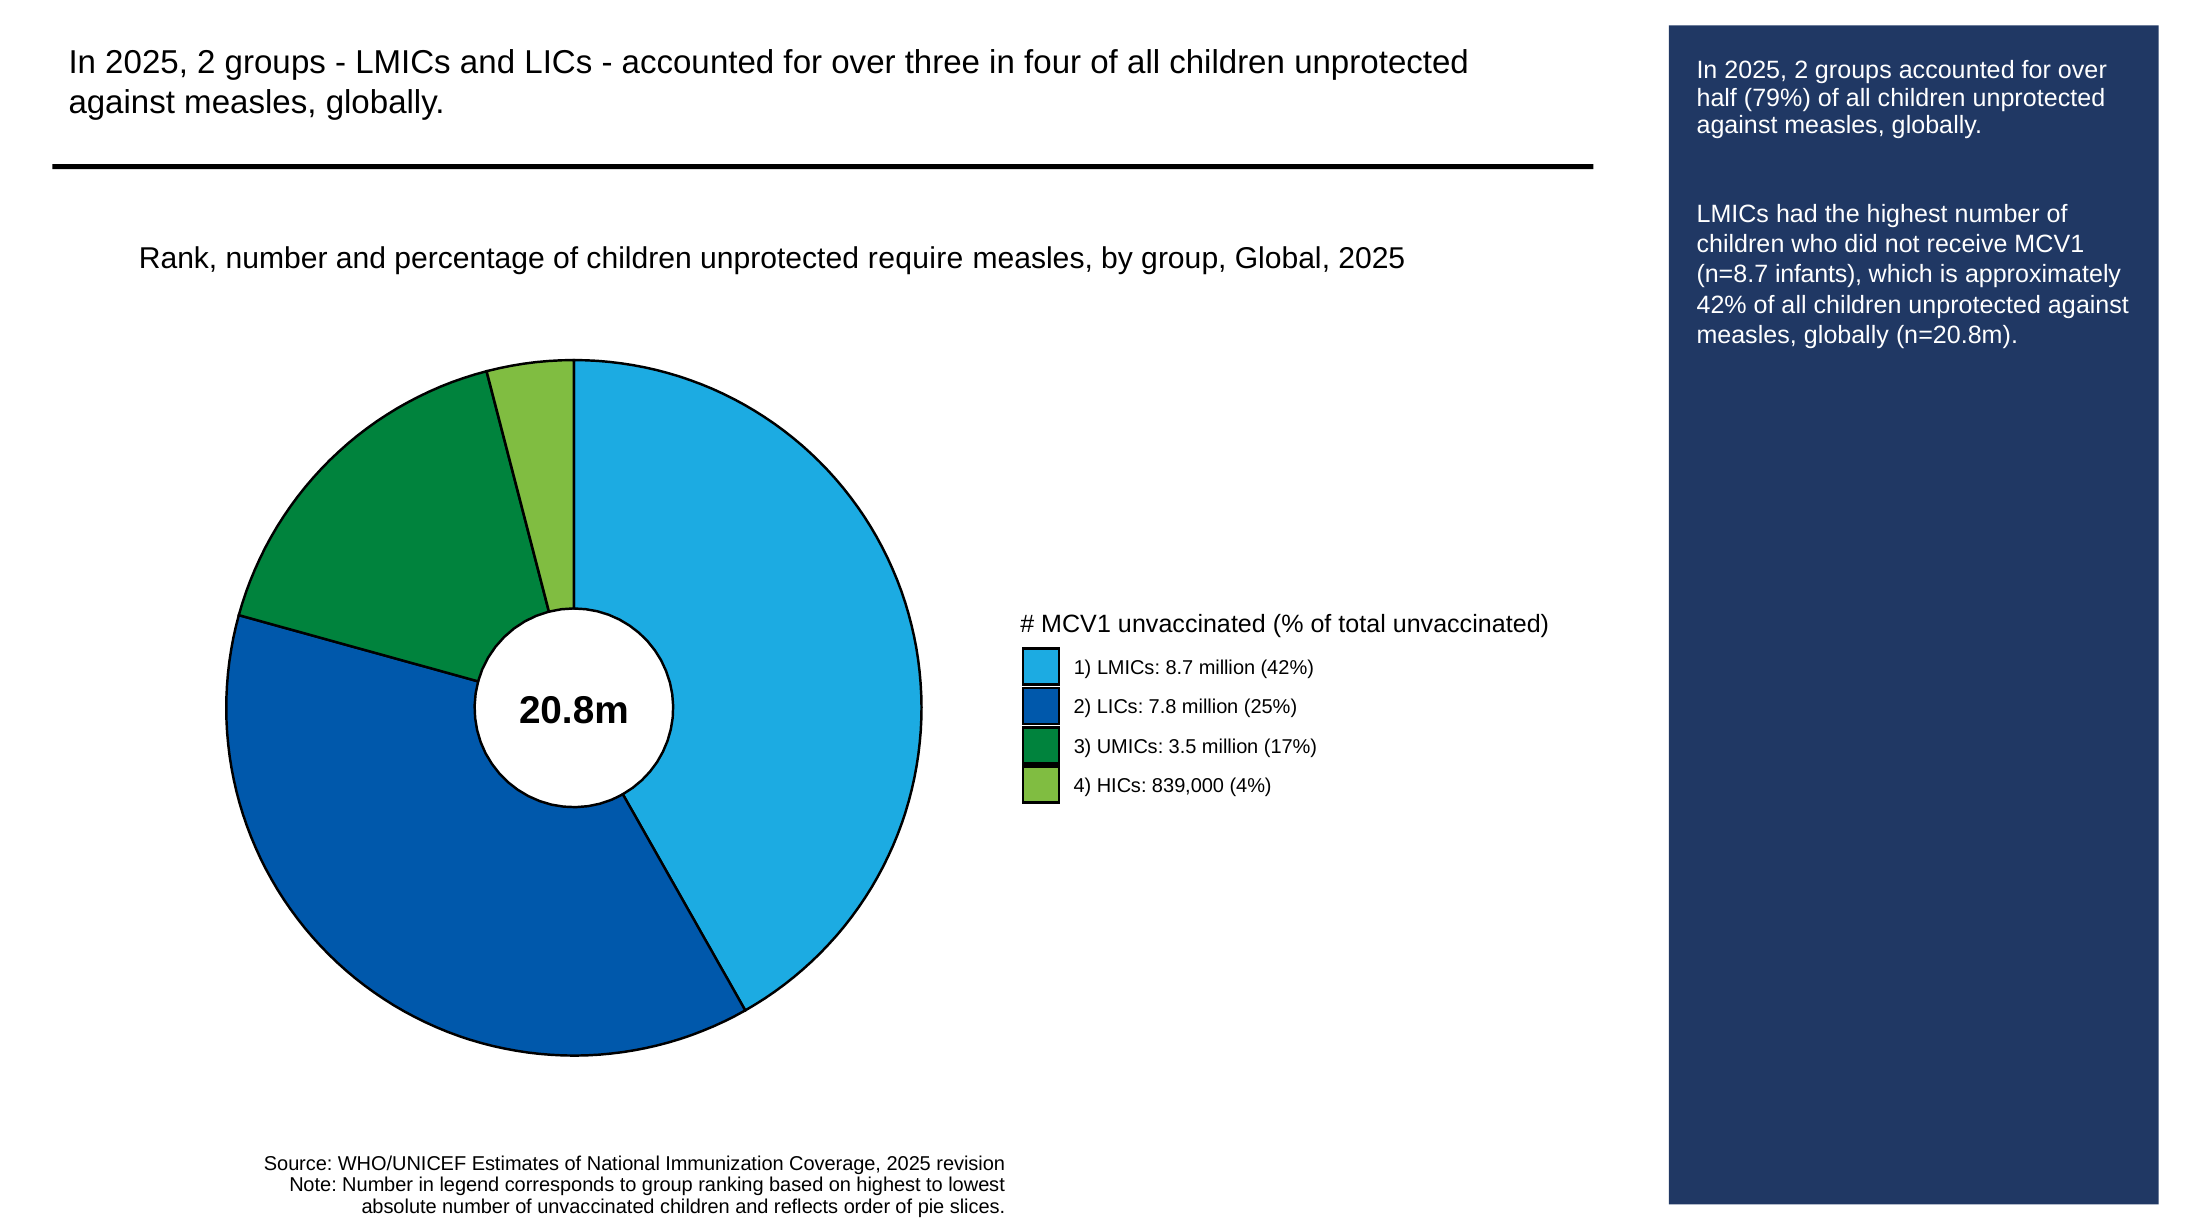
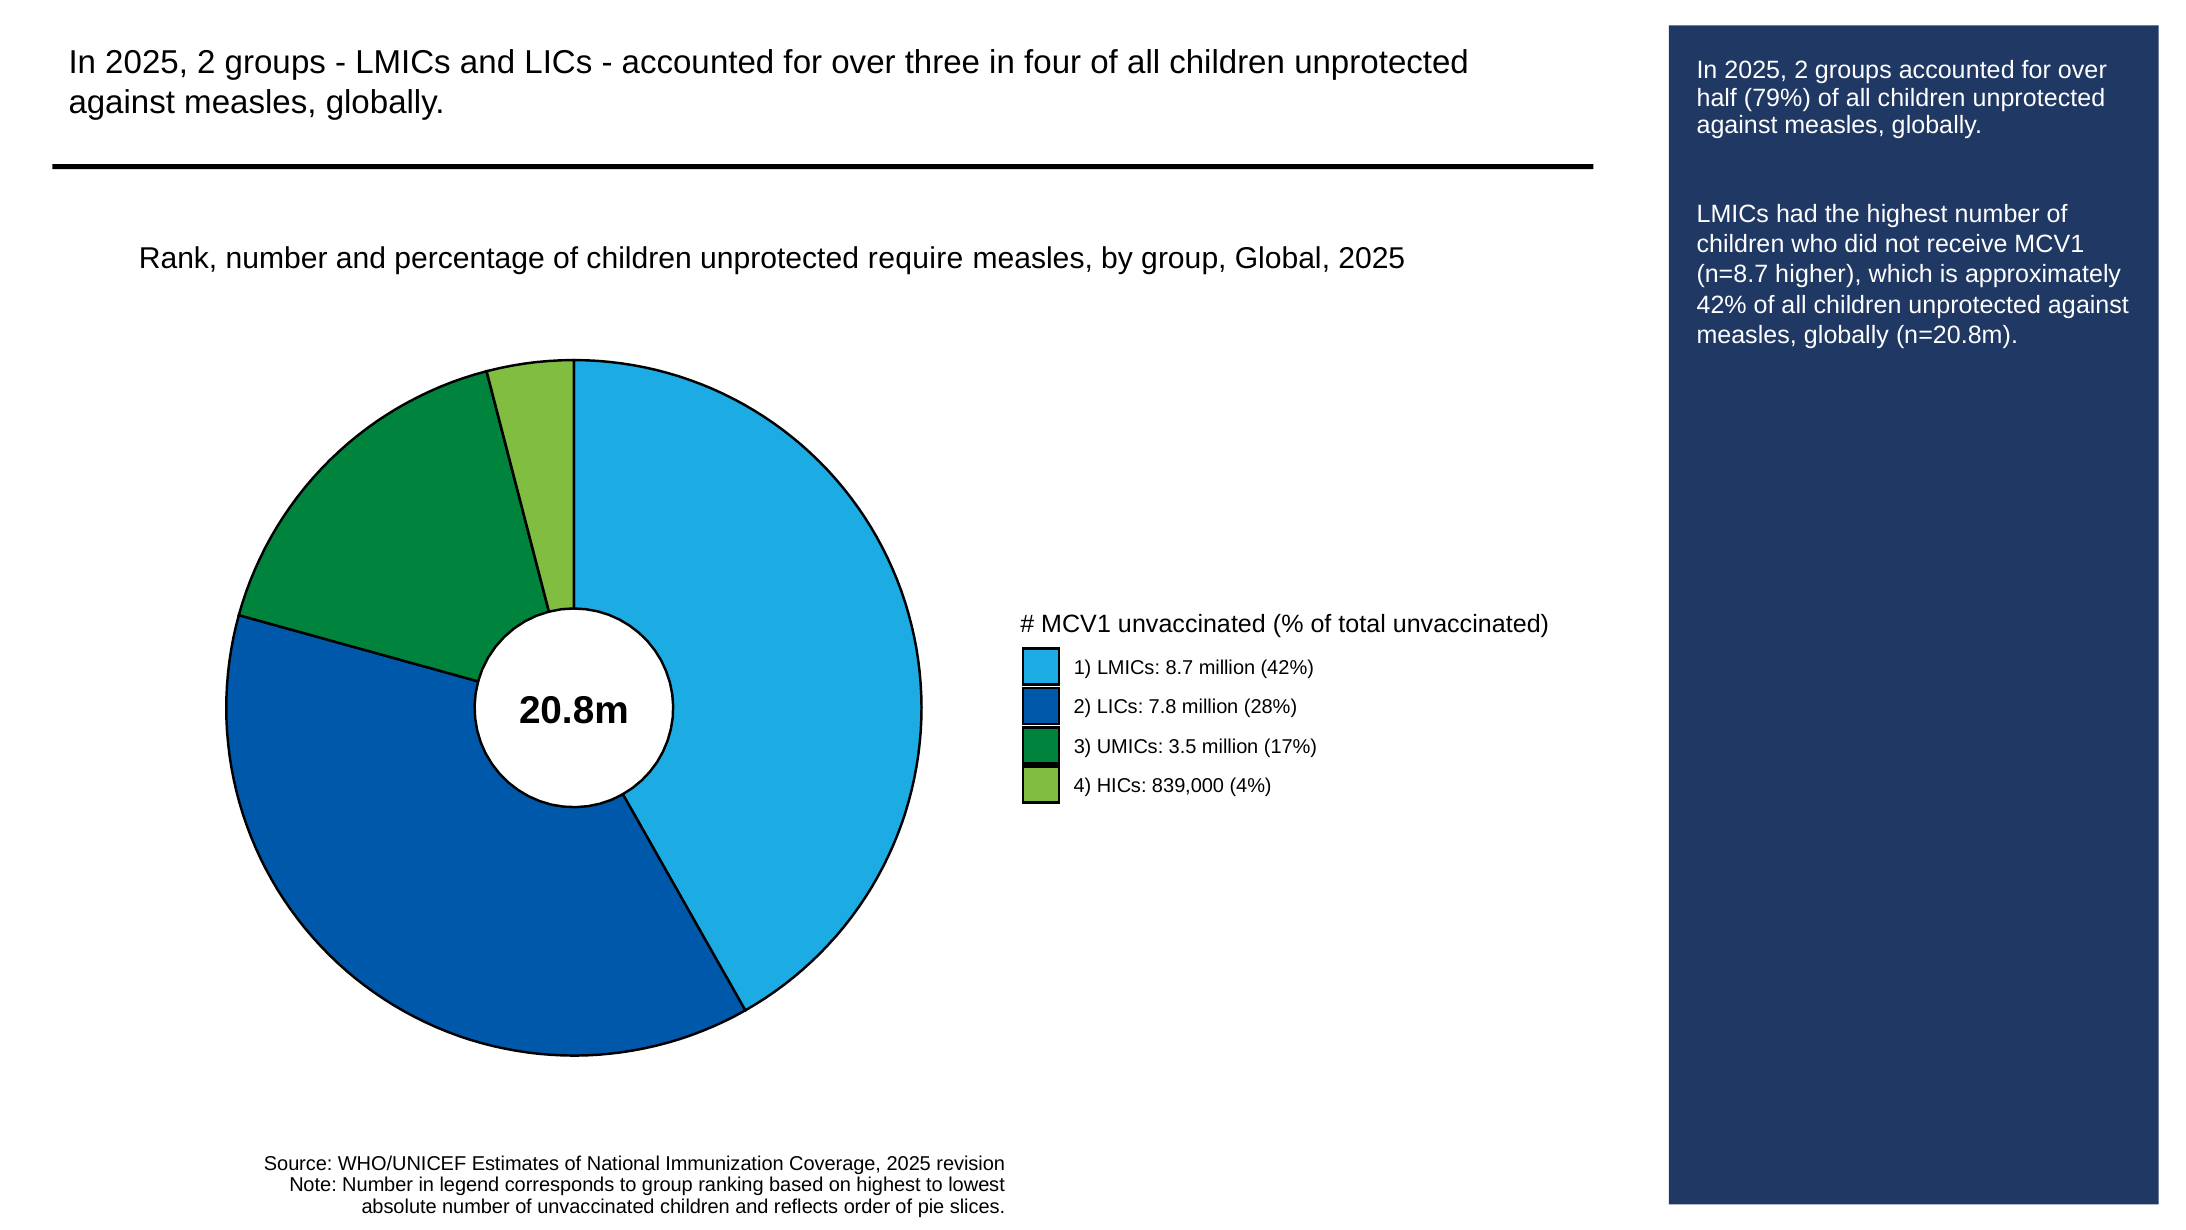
infants: infants -> higher
25%: 25% -> 28%
